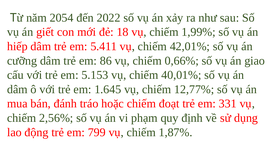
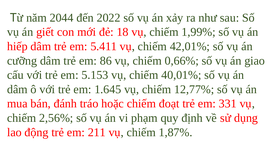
2054: 2054 -> 2044
799: 799 -> 211
